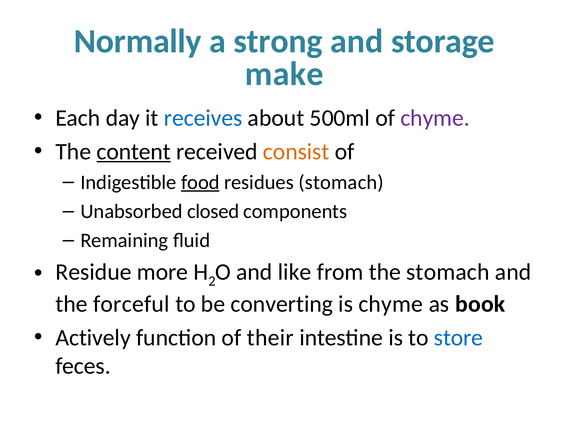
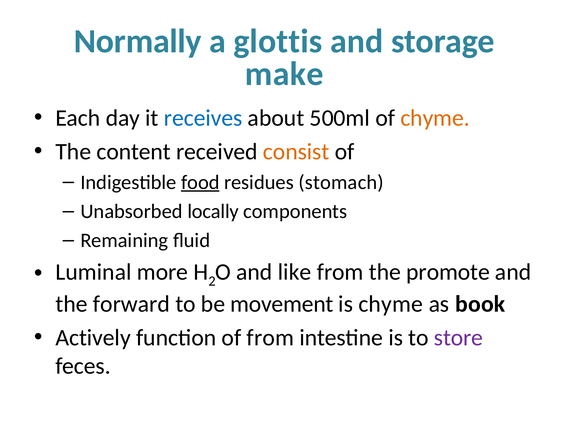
strong: strong -> glottis
chyme at (435, 118) colour: purple -> orange
content underline: present -> none
closed: closed -> locally
Residue: Residue -> Luminal
the stomach: stomach -> promote
forceful: forceful -> forward
converting: converting -> movement
of their: their -> from
store colour: blue -> purple
